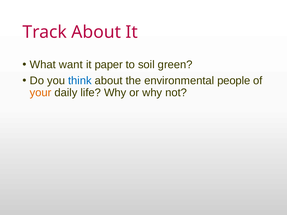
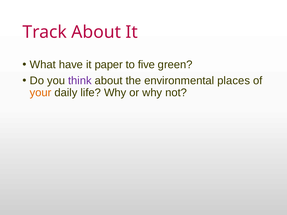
want: want -> have
soil: soil -> five
think colour: blue -> purple
people: people -> places
